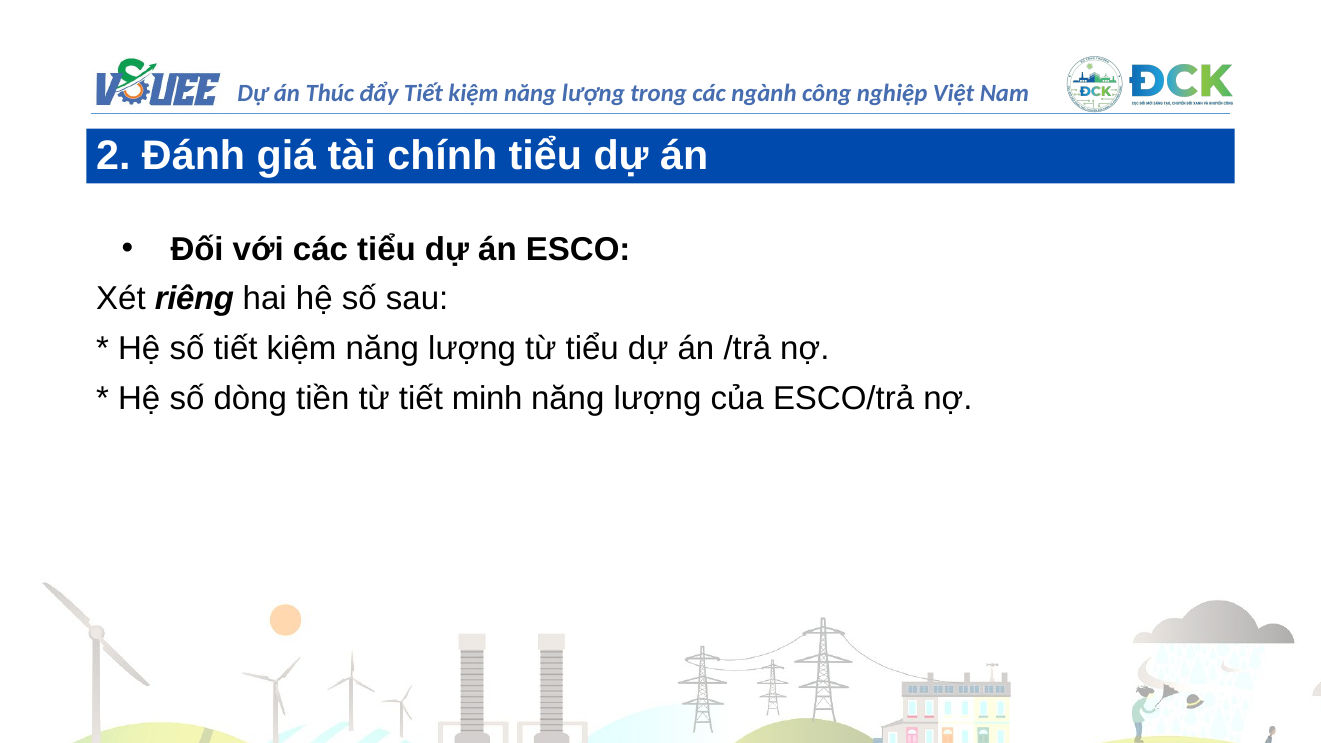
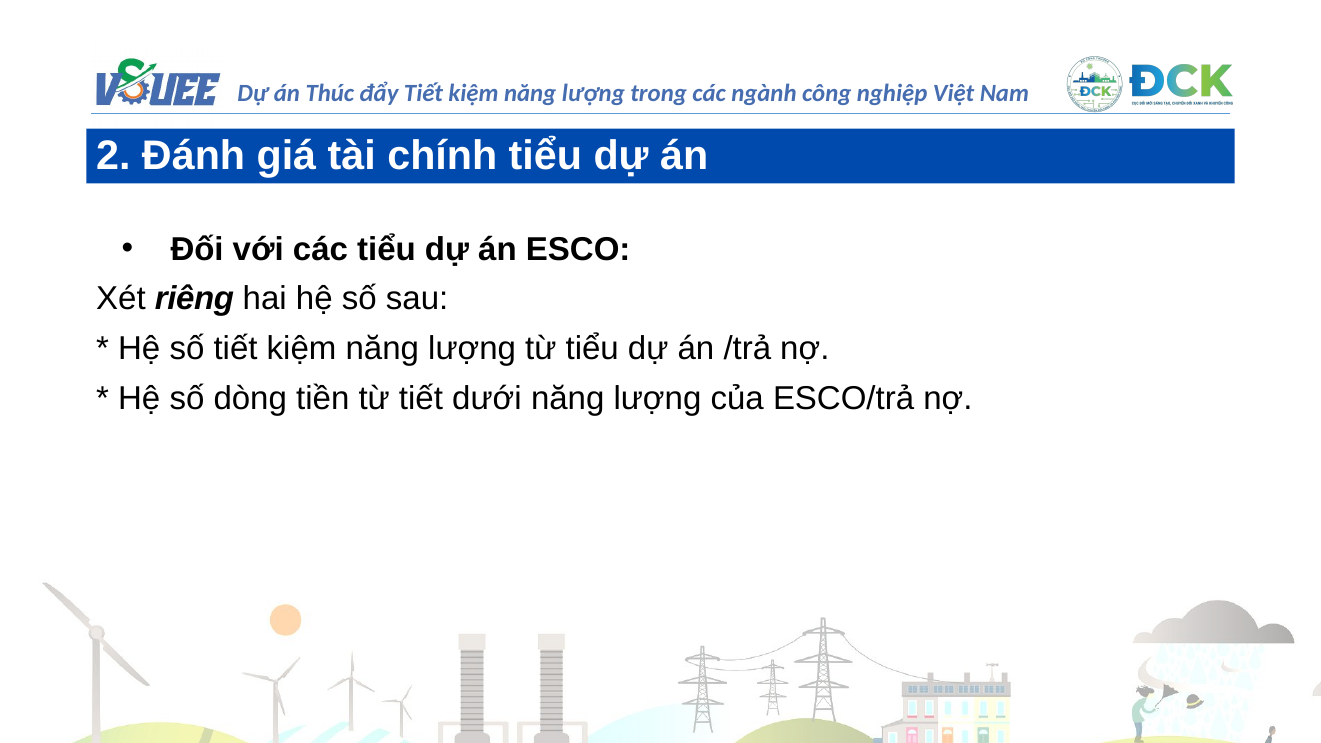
minh: minh -> dưới
